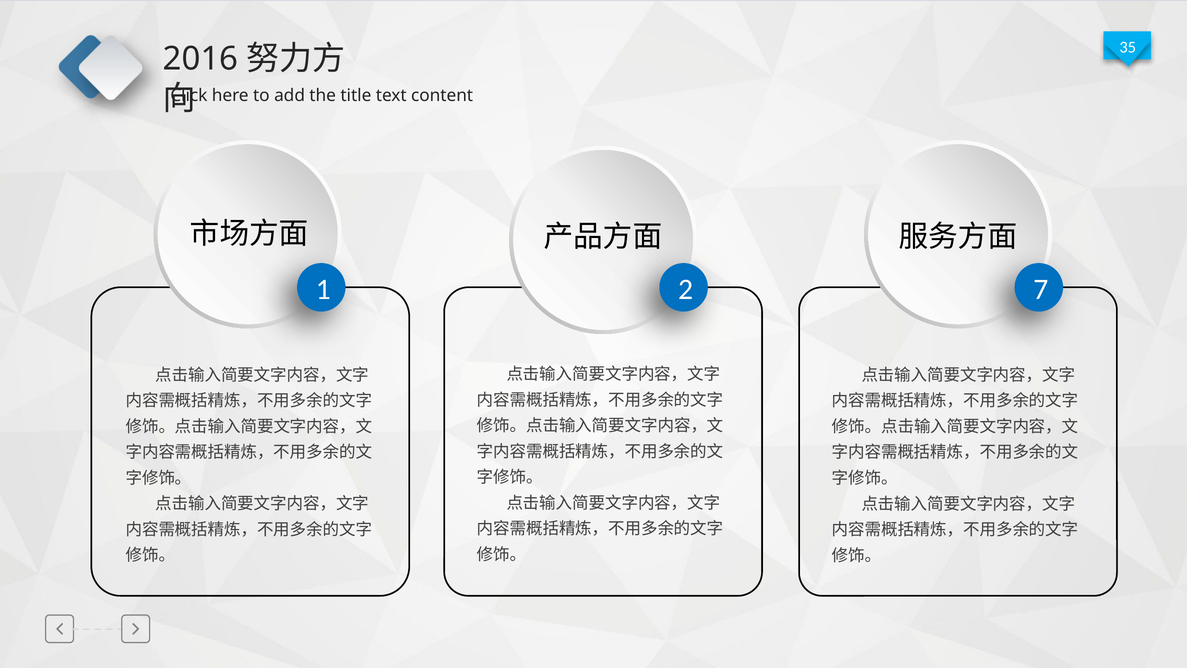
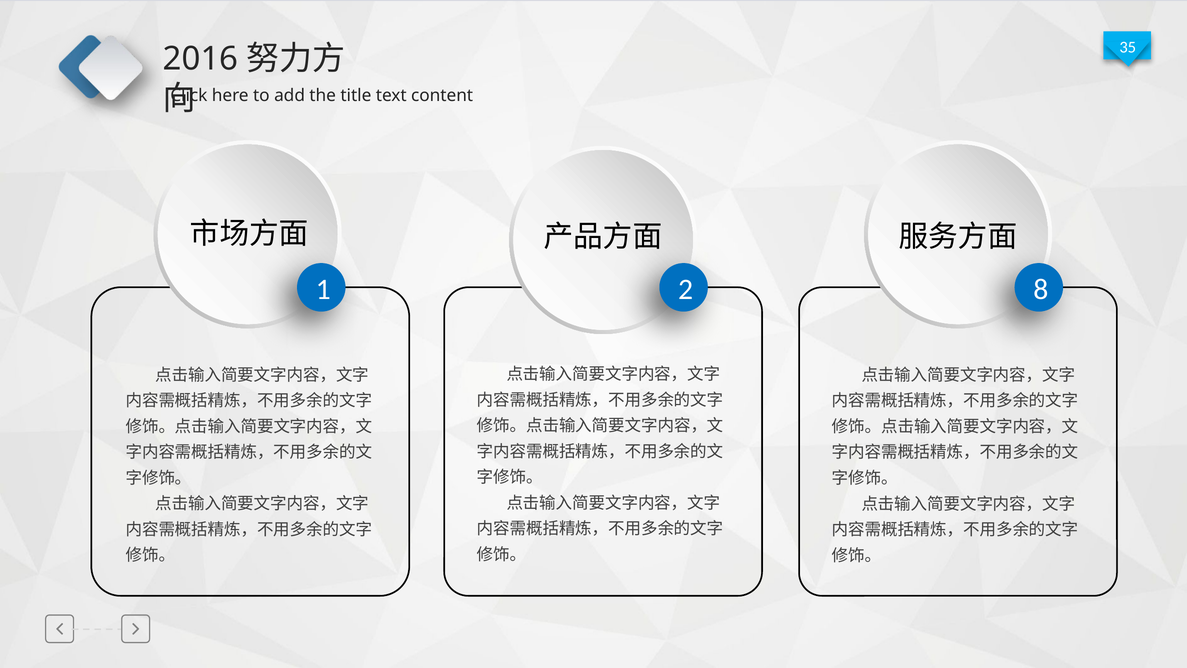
7: 7 -> 8
